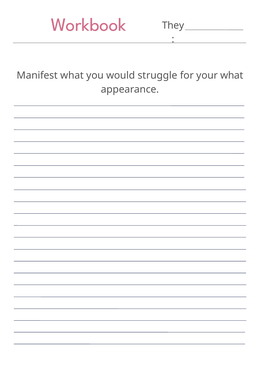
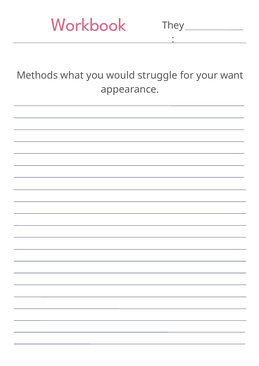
Manifest: Manifest -> Methods
your what: what -> want
